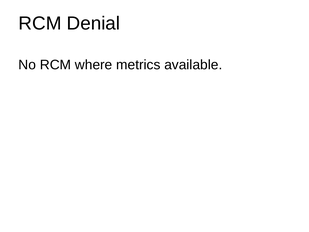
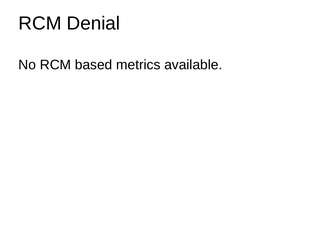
where: where -> based
